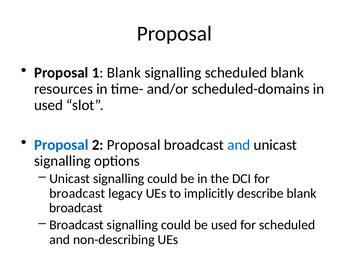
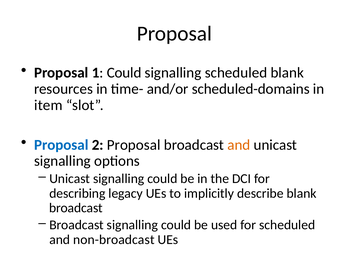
1 Blank: Blank -> Could
used at (49, 105): used -> item
and at (239, 145) colour: blue -> orange
broadcast at (77, 194): broadcast -> describing
non-describing: non-describing -> non-broadcast
